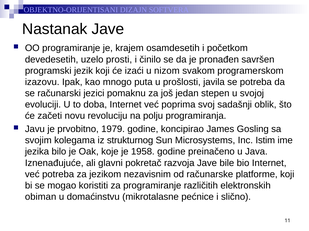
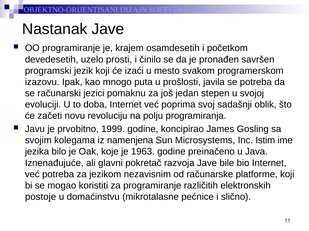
nizom: nizom -> mesto
1979: 1979 -> 1999
strukturnog: strukturnog -> namenjena
1958: 1958 -> 1963
obiman: obiman -> postoje
